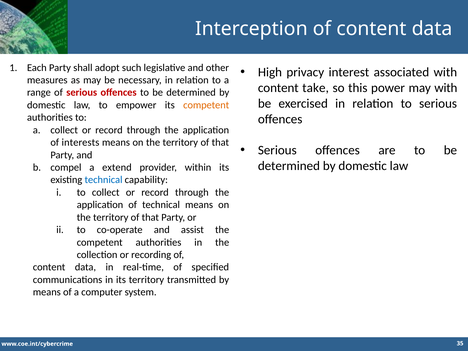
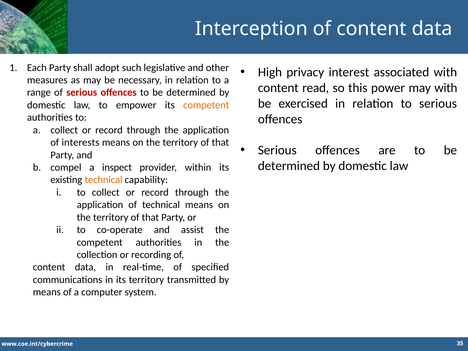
take: take -> read
extend: extend -> inspect
technical at (104, 180) colour: blue -> orange
